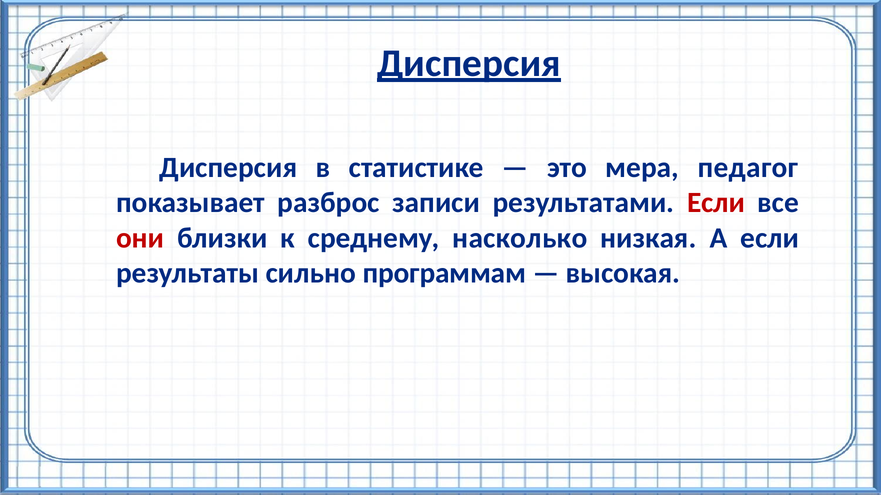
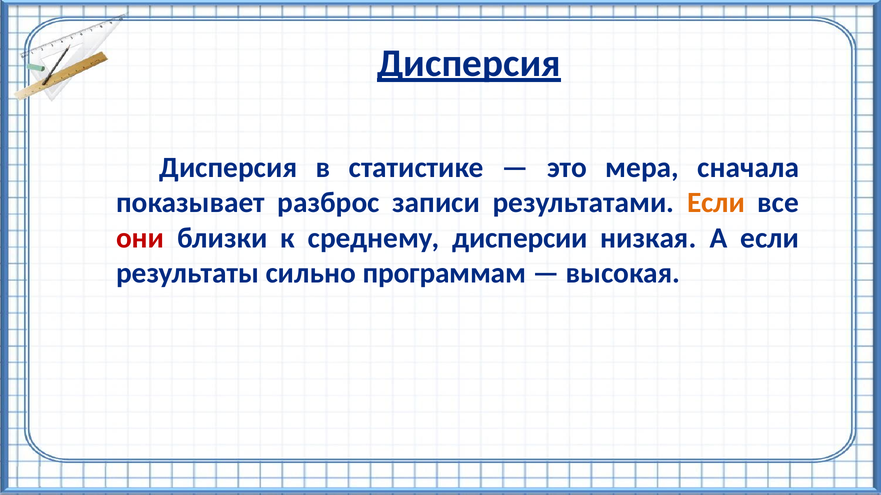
педагог: педагог -> сначала
Если at (716, 203) colour: red -> orange
насколько: насколько -> дисперсии
